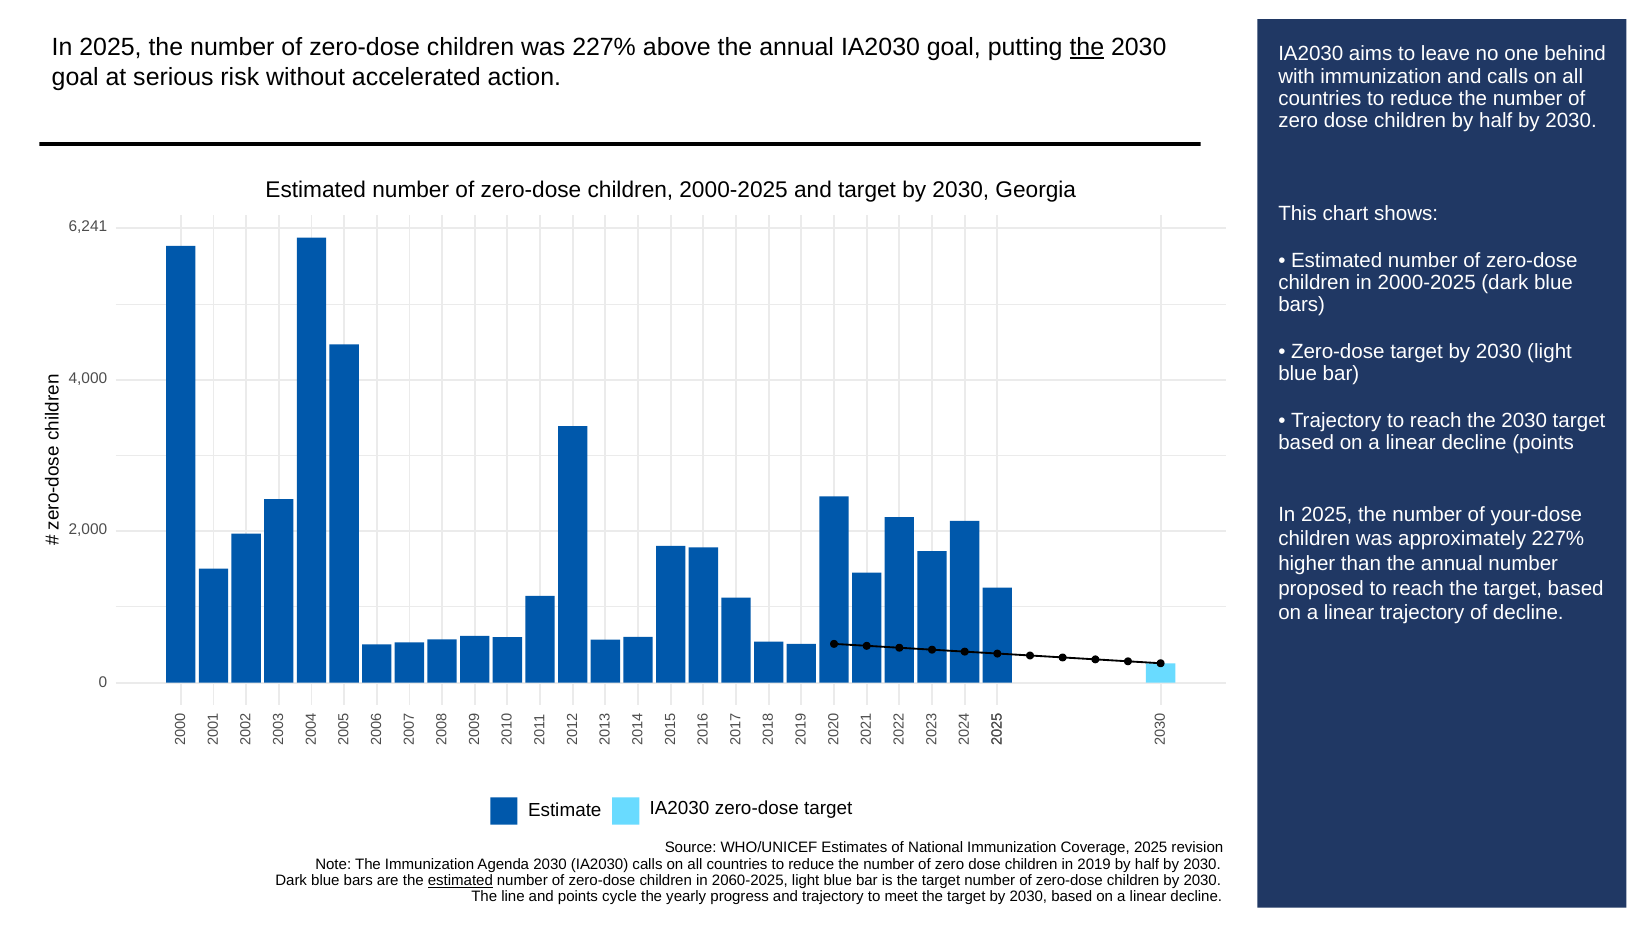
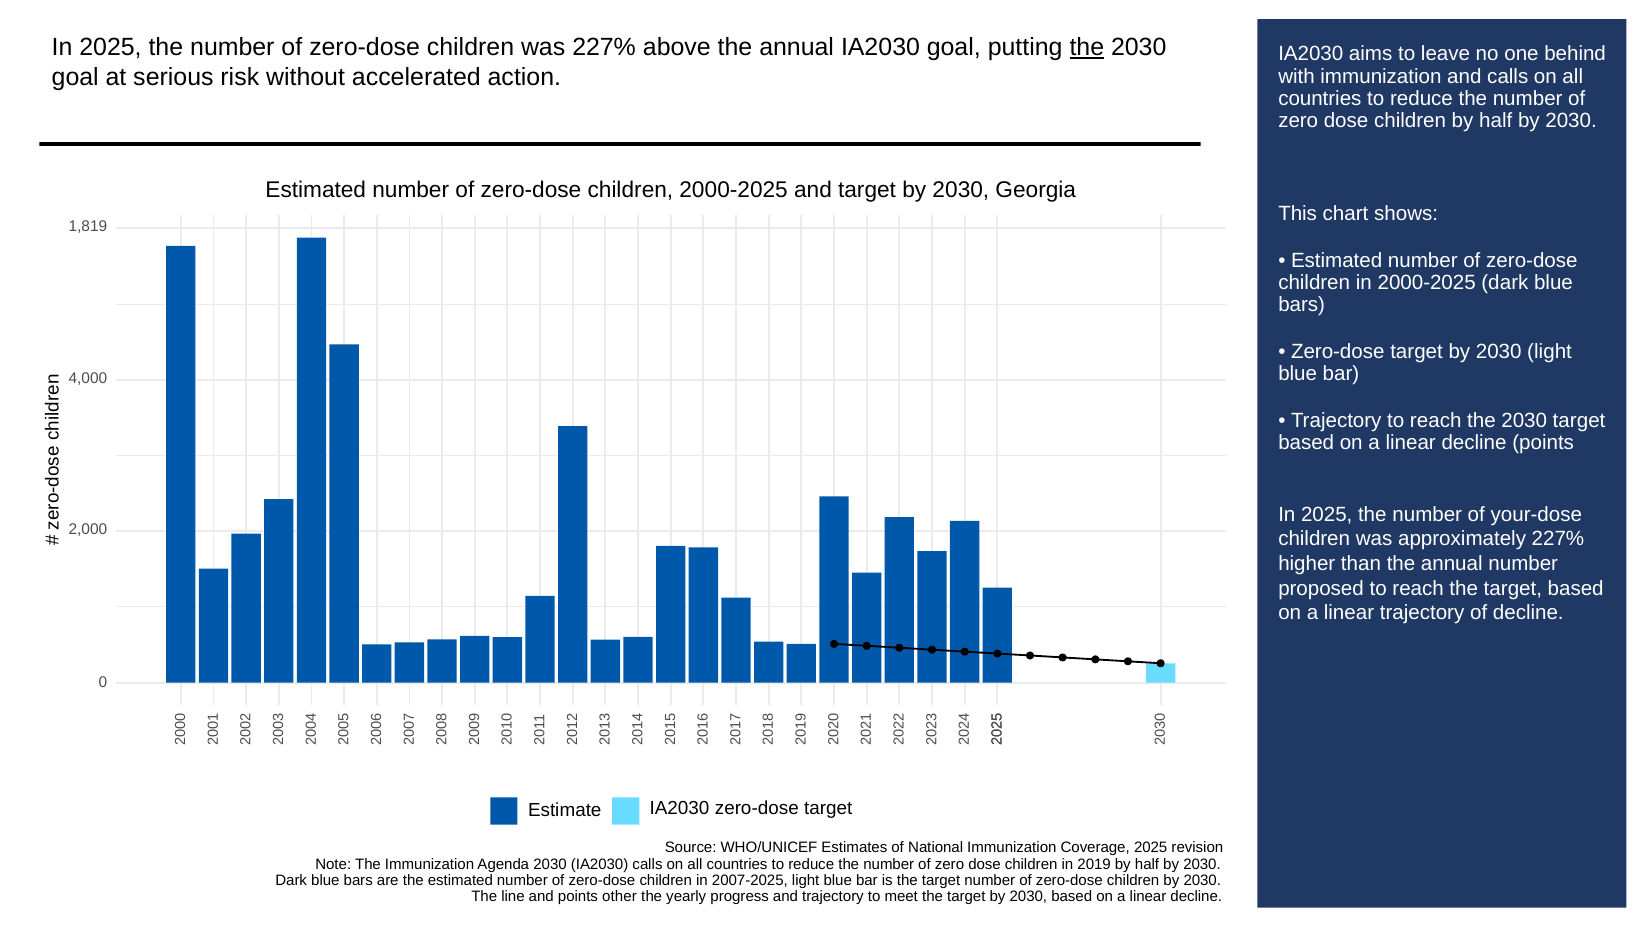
6,241: 6,241 -> 1,819
estimated at (460, 880) underline: present -> none
2060-2025: 2060-2025 -> 2007-2025
cycle: cycle -> other
